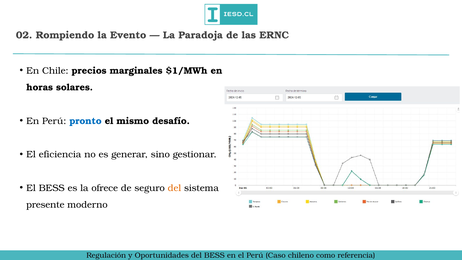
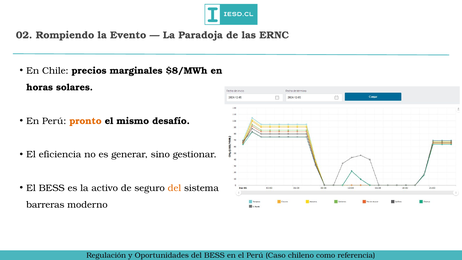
$1/MWh: $1/MWh -> $8/MWh
pronto colour: blue -> orange
ofrece: ofrece -> activo
presente: presente -> barreras
